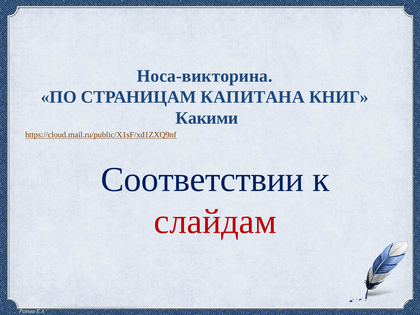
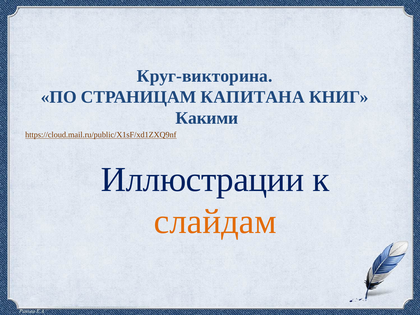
Носа-викторина: Носа-викторина -> Круг-викторина
Соответствии: Соответствии -> Иллюстрации
слайдам colour: red -> orange
